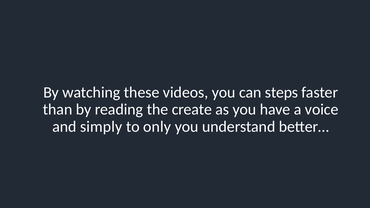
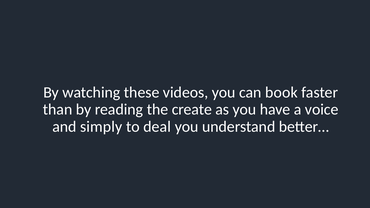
steps: steps -> book
only: only -> deal
